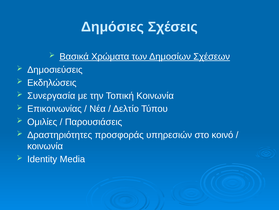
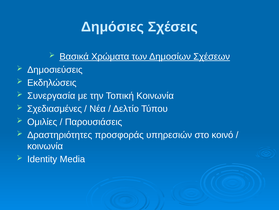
Επικοινωνίας: Επικοινωνίας -> Σχεδιασμένες
